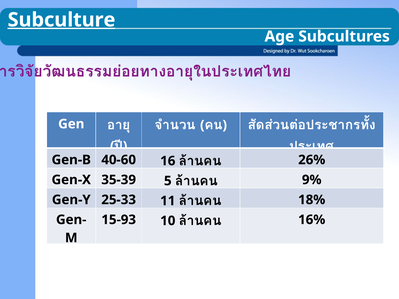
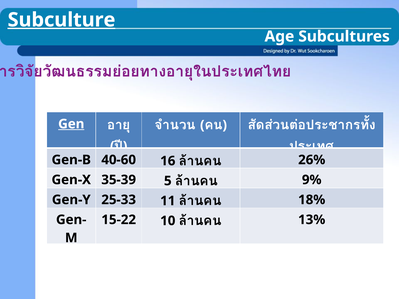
Gen underline: none -> present
15-93: 15-93 -> 15-22
16%: 16% -> 13%
